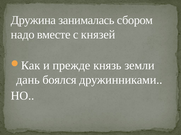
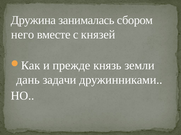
надо: надо -> него
боялся: боялся -> задачи
